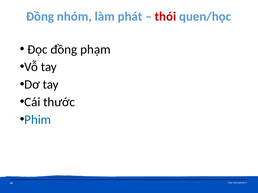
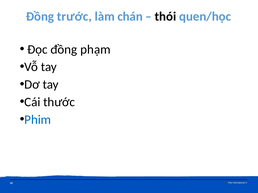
nhóm: nhóm -> trước
phát: phát -> chán
thói colour: red -> black
